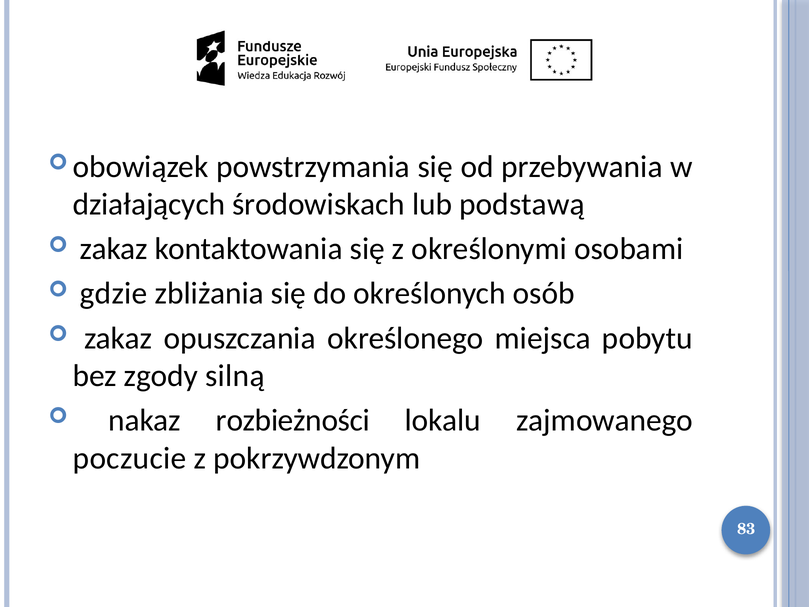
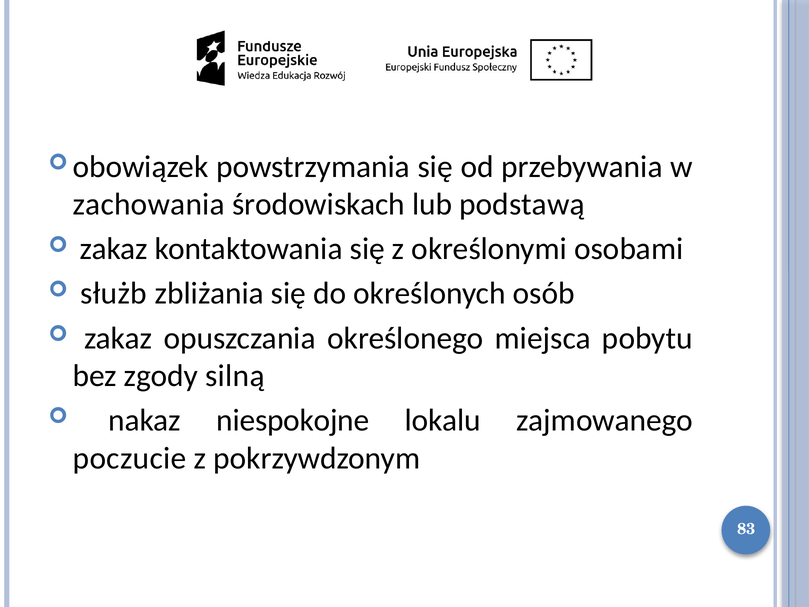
działających: działających -> zachowania
gdzie: gdzie -> służb
rozbieżności: rozbieżności -> niespokojne
